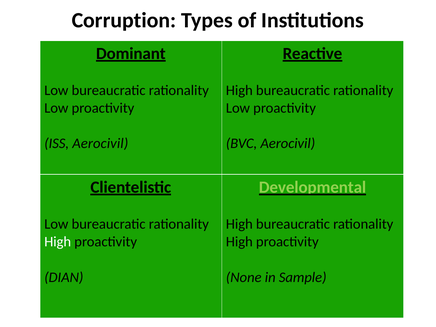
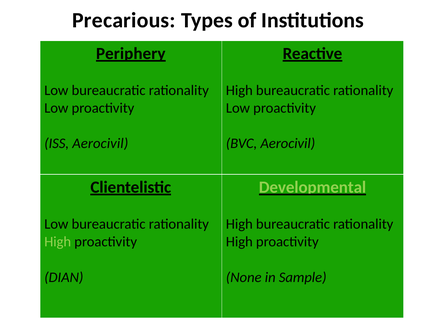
Corruption: Corruption -> Precarious
Dominant: Dominant -> Periphery
High at (58, 242) colour: white -> light green
